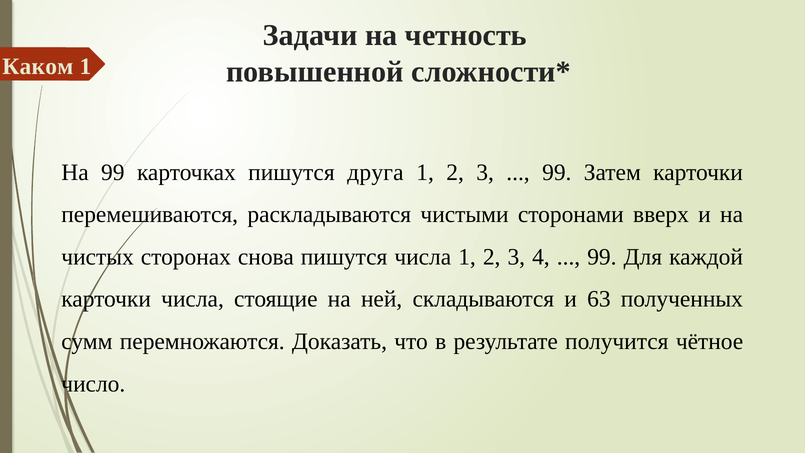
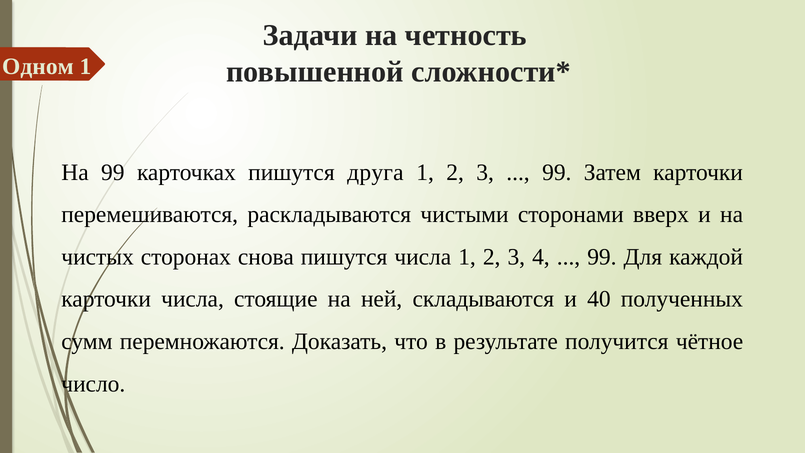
Каком: Каком -> Одном
63: 63 -> 40
